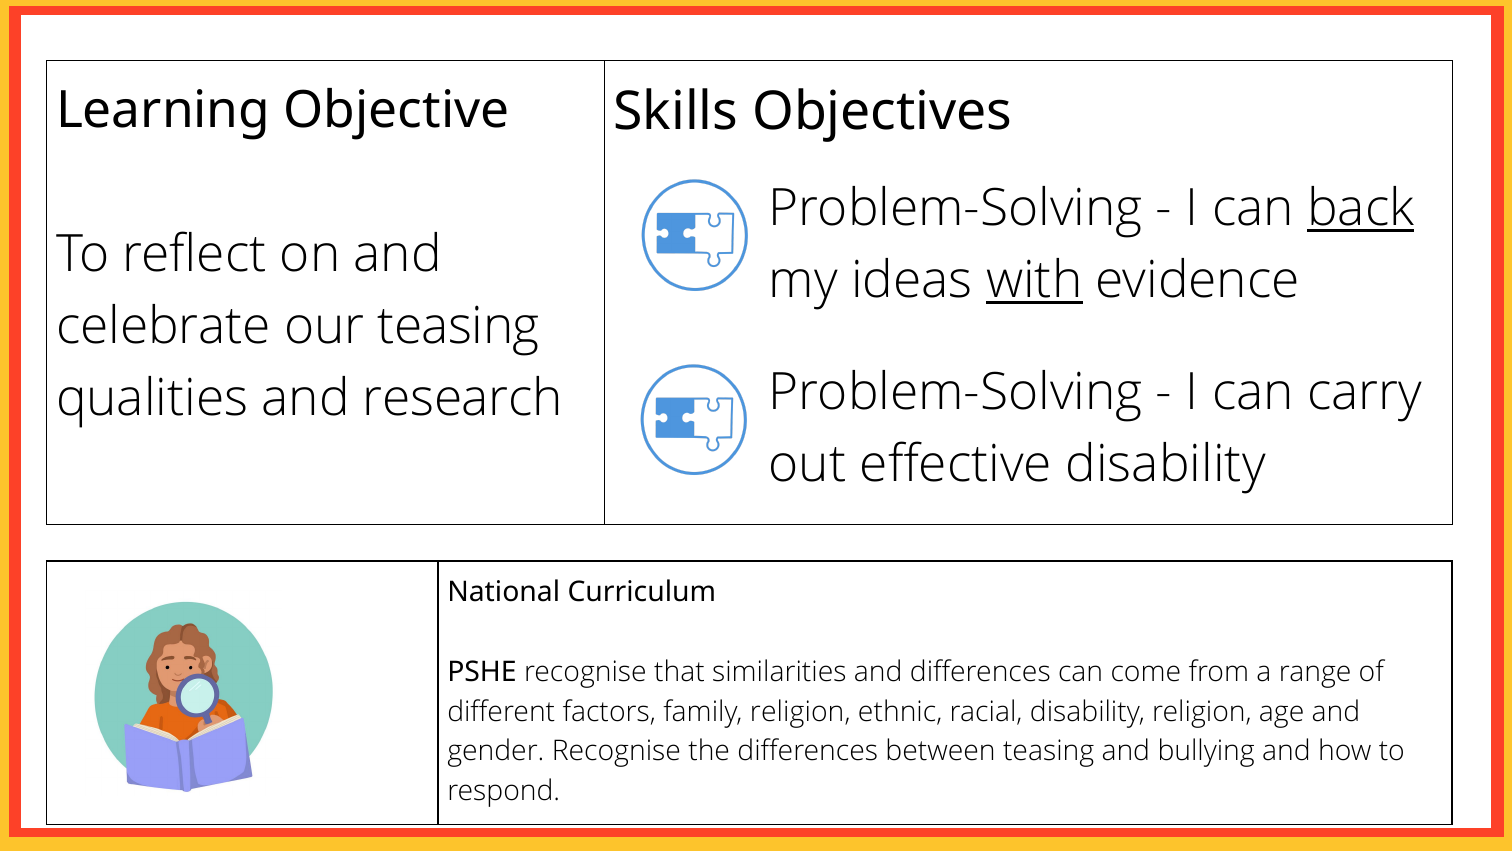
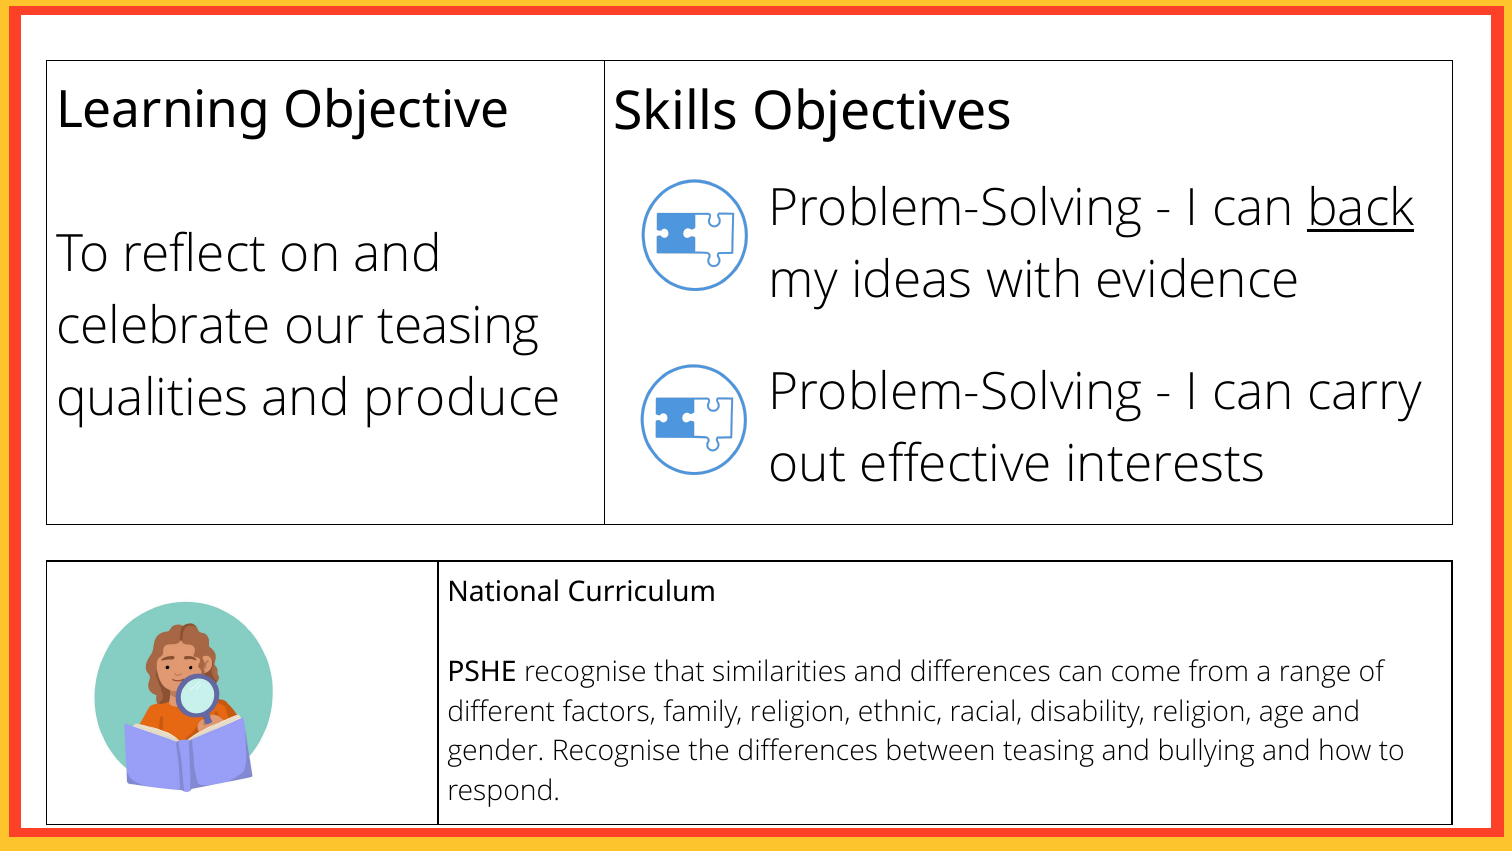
with underline: present -> none
research: research -> produce
effective disability: disability -> interests
